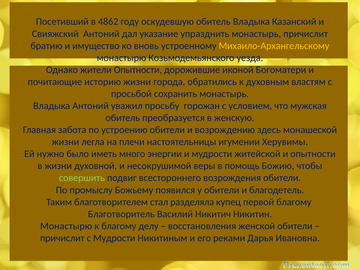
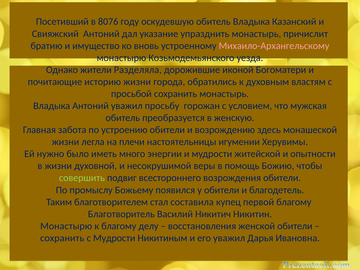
4862: 4862 -> 8076
Михаило-Архангельскому colour: yellow -> pink
жители Опытности: Опытности -> Разделяла
разделяла: разделяла -> составила
причислит at (62, 238): причислит -> сохранить
его реками: реками -> уважил
